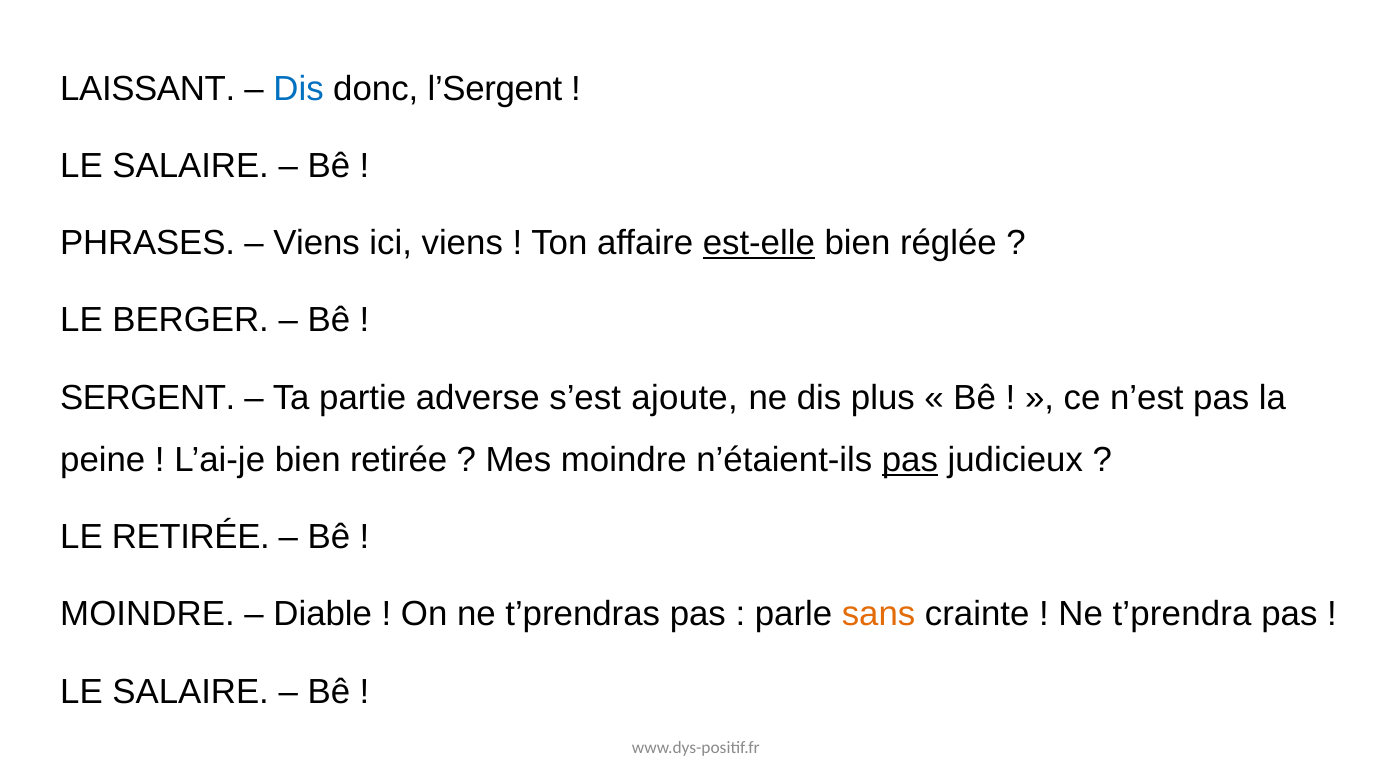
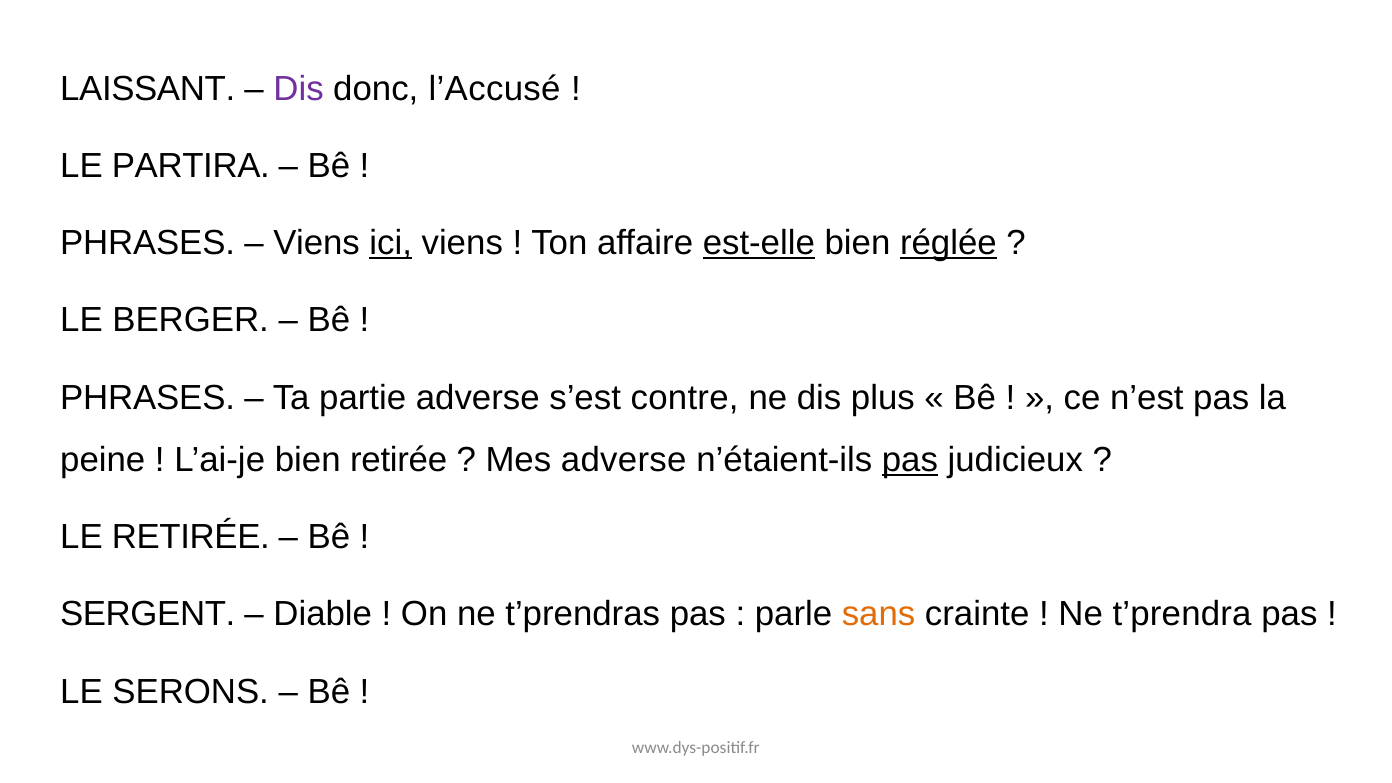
Dis at (299, 89) colour: blue -> purple
l’Sergent: l’Sergent -> l’Accusé
SALAIRE at (191, 166): SALAIRE -> PARTIRA
ici underline: none -> present
réglée underline: none -> present
SERGENT at (148, 398): SERGENT -> PHRASES
ajoute: ajoute -> contre
Mes moindre: moindre -> adverse
MOINDRE at (147, 614): MOINDRE -> SERGENT
SALAIRE at (191, 692): SALAIRE -> SERONS
